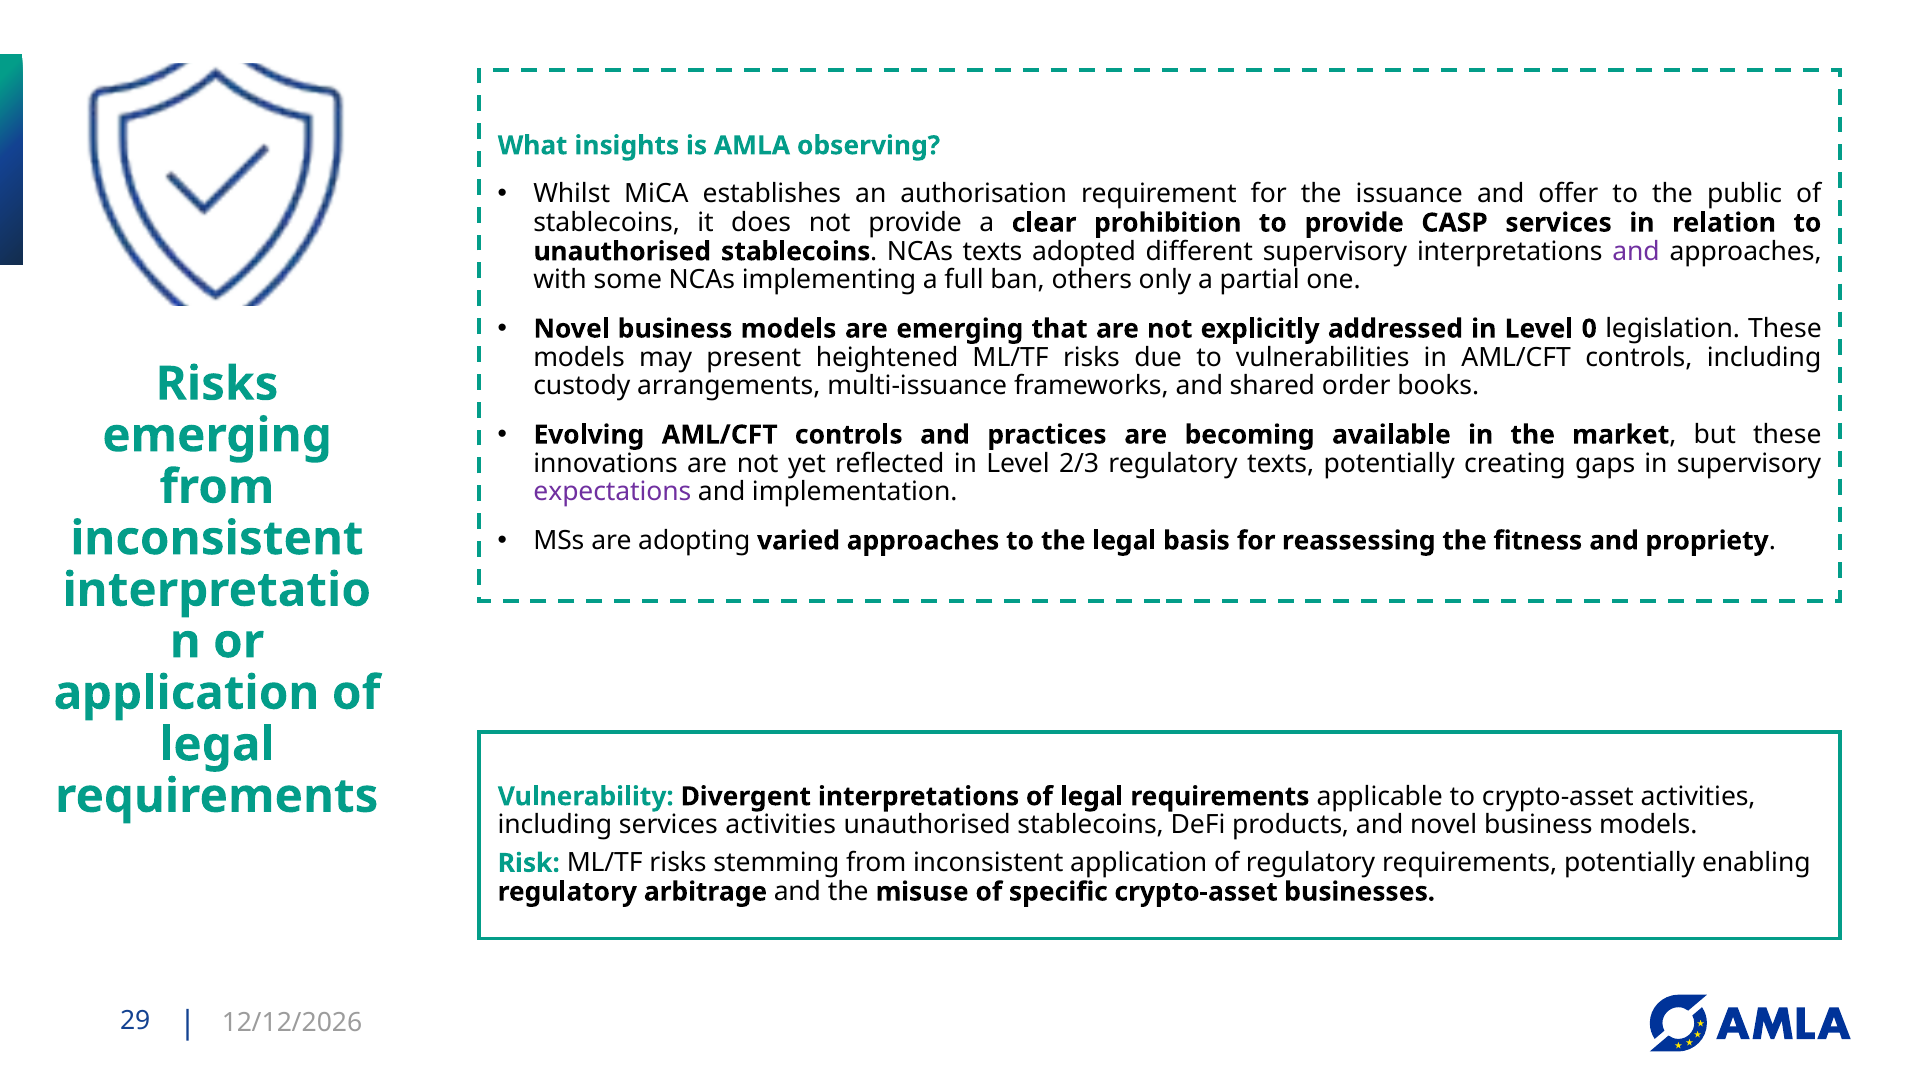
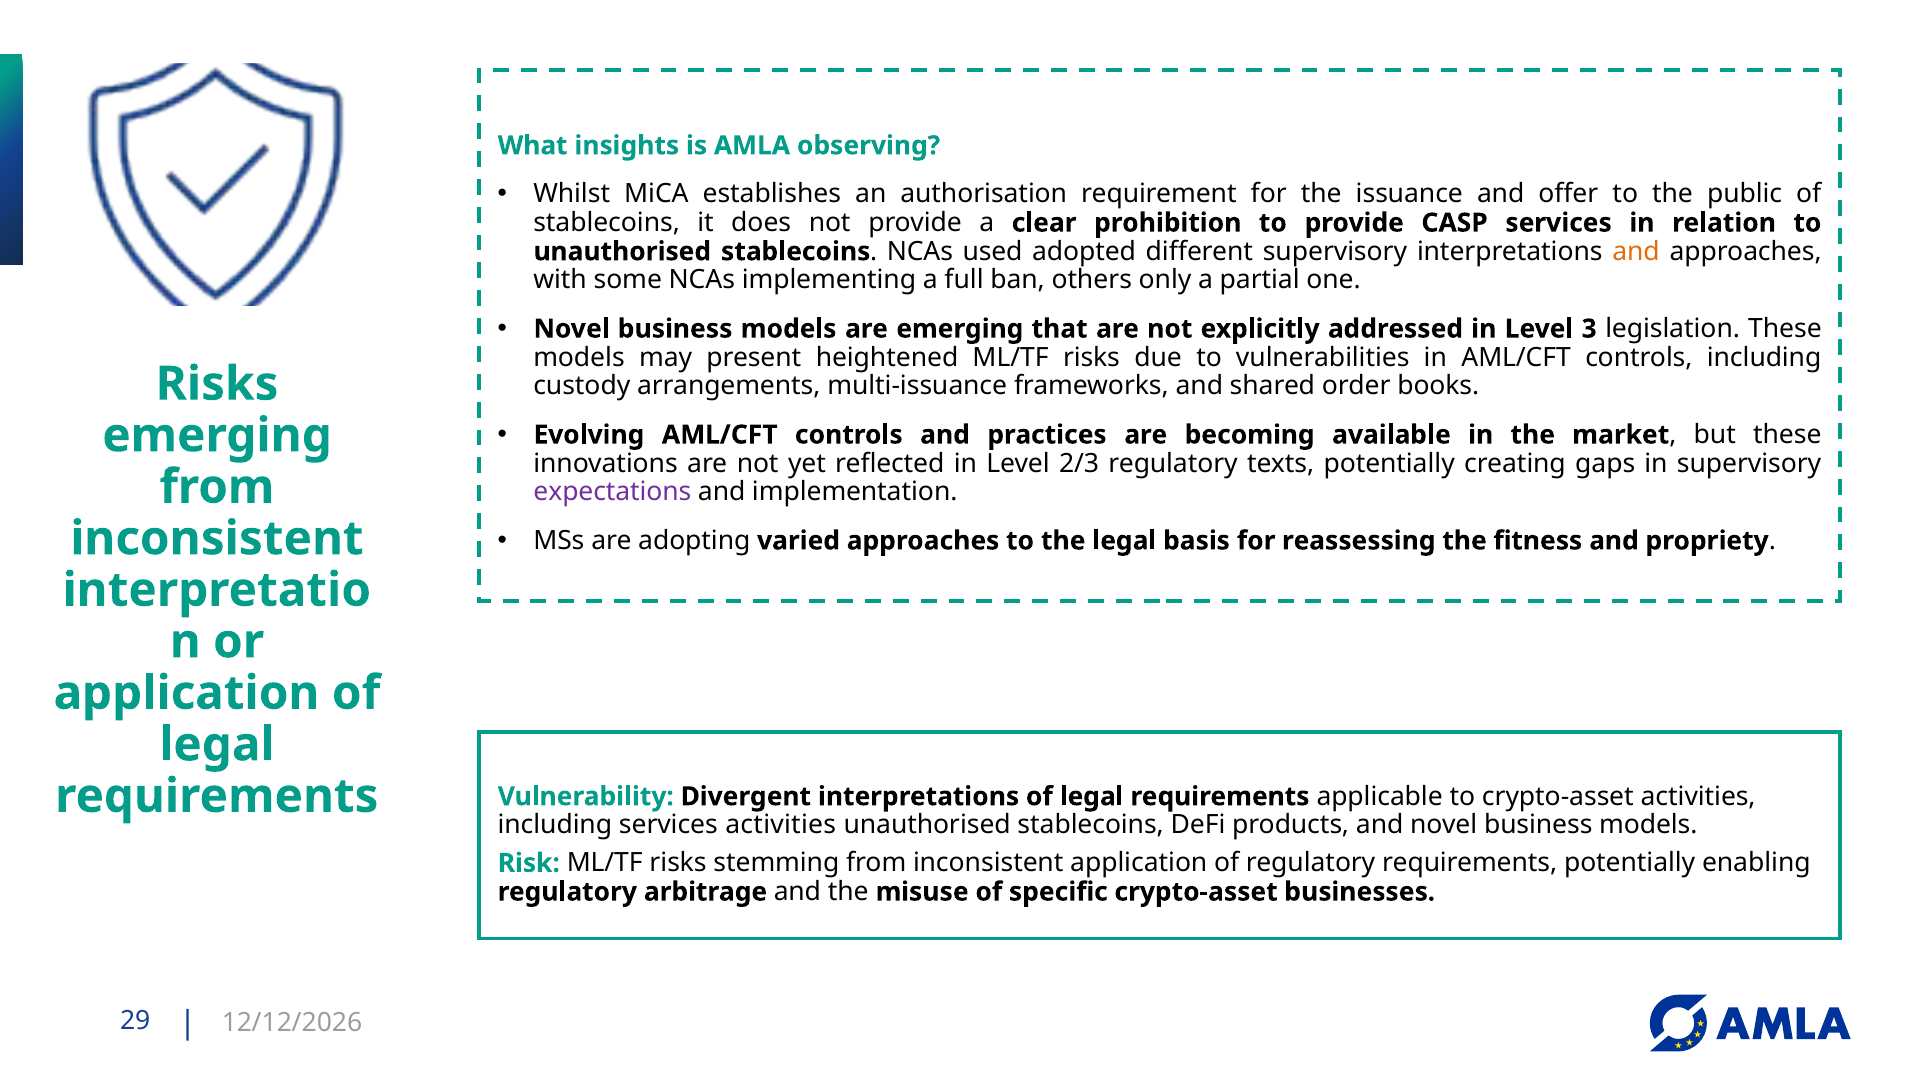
NCAs texts: texts -> used
and at (1636, 252) colour: purple -> orange
0: 0 -> 3
